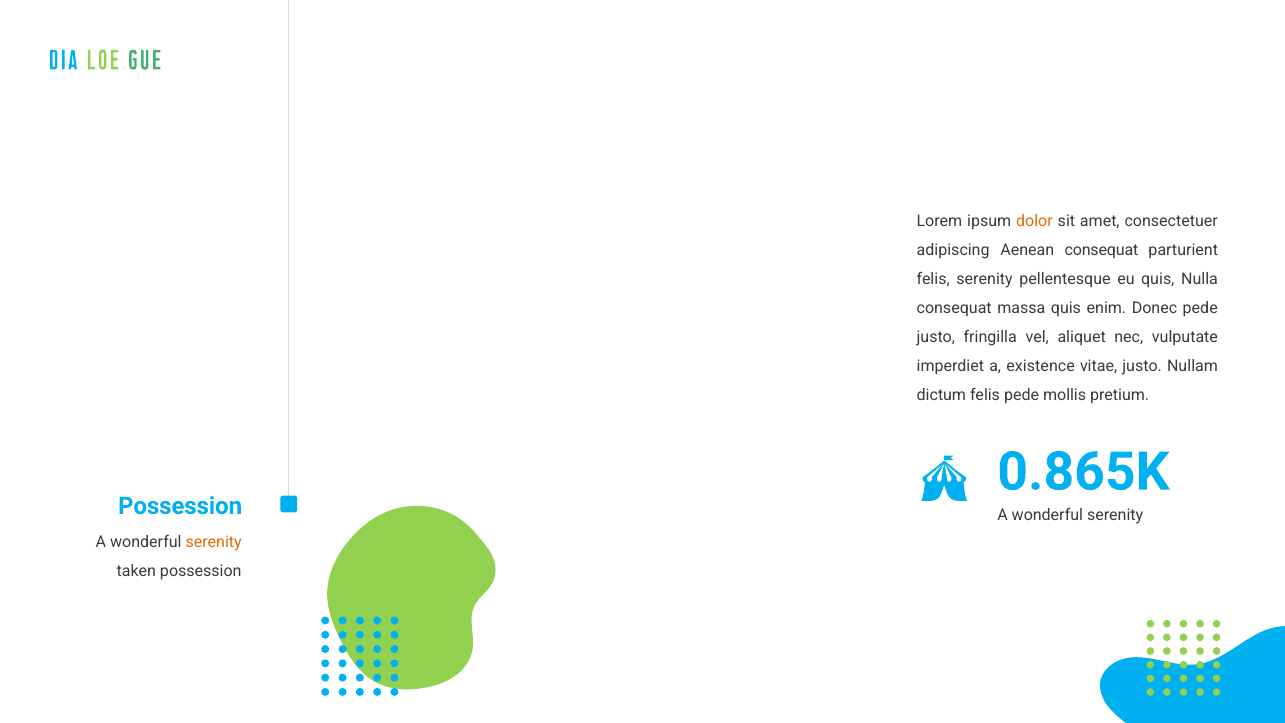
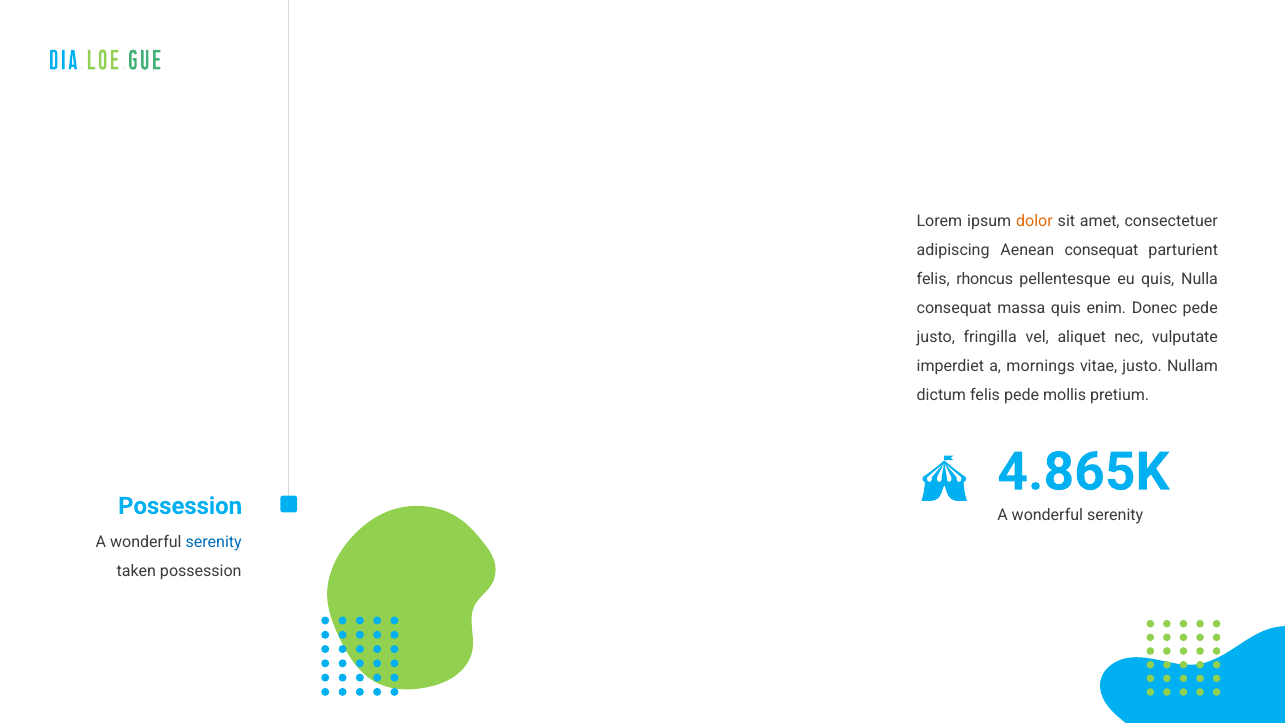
felis serenity: serenity -> rhoncus
existence: existence -> mornings
0.865K: 0.865K -> 4.865K
serenity at (214, 542) colour: orange -> blue
